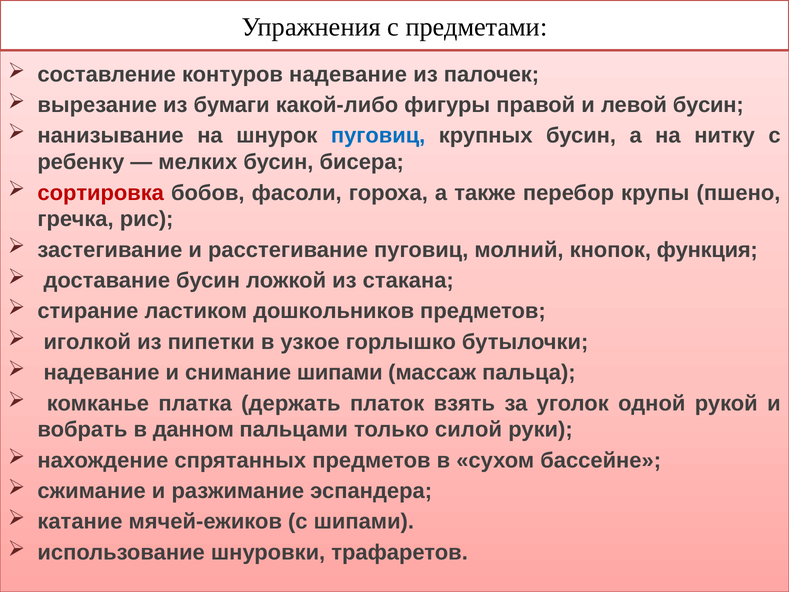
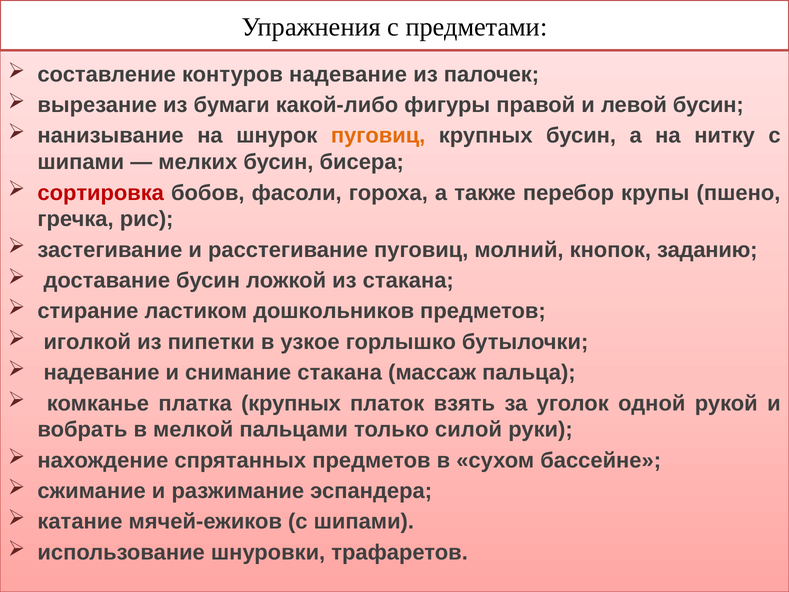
пуговиц at (378, 136) colour: blue -> orange
ребенку at (81, 162): ребенку -> шипами
функция: функция -> заданию
снимание шипами: шипами -> стакана
платка держать: держать -> крупных
данном: данном -> мелкой
